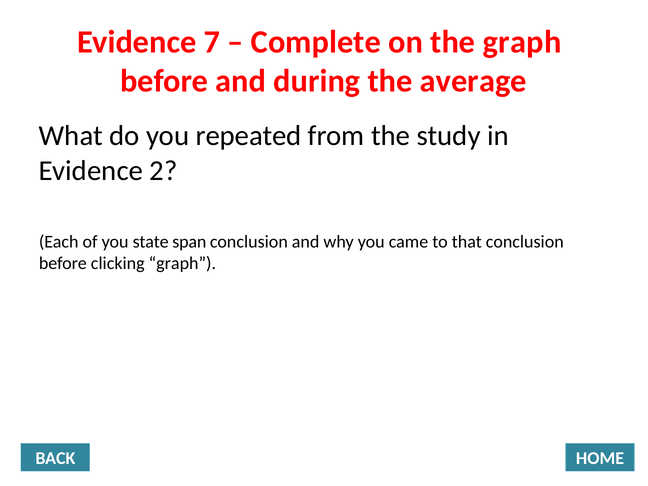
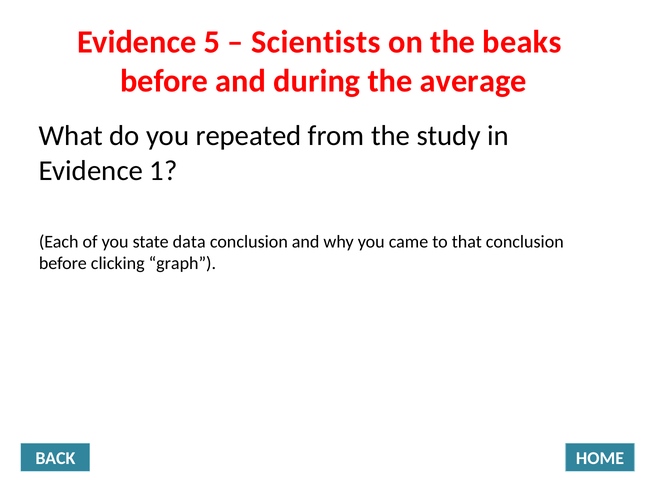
7: 7 -> 5
Complete: Complete -> Scientists
the graph: graph -> beaks
2: 2 -> 1
span: span -> data
